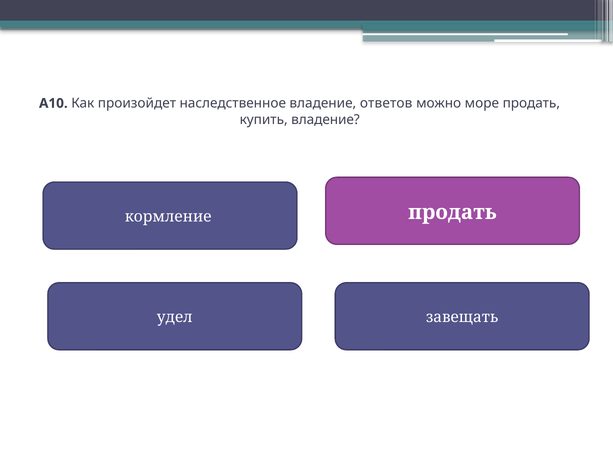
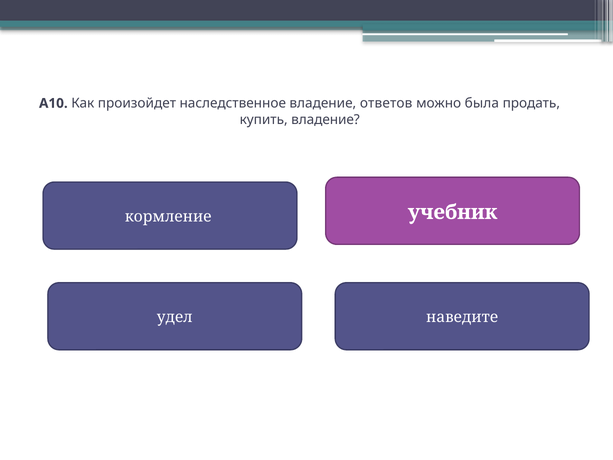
море: море -> была
кормление продать: продать -> учебник
завещать: завещать -> наведите
